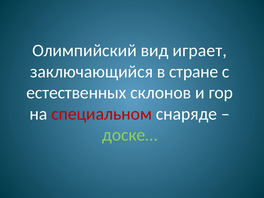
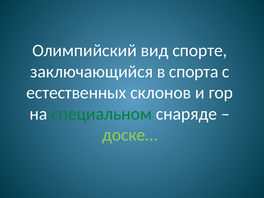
играет: играет -> спорте
стране: стране -> спорта
специальном colour: red -> green
